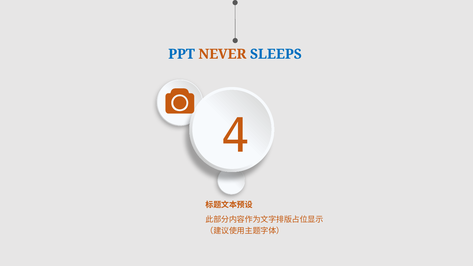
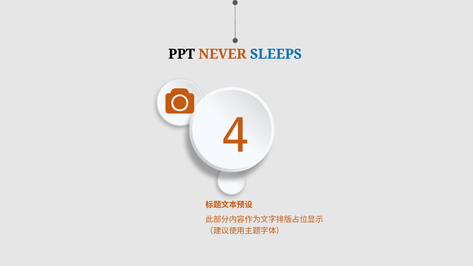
PPT colour: blue -> black
